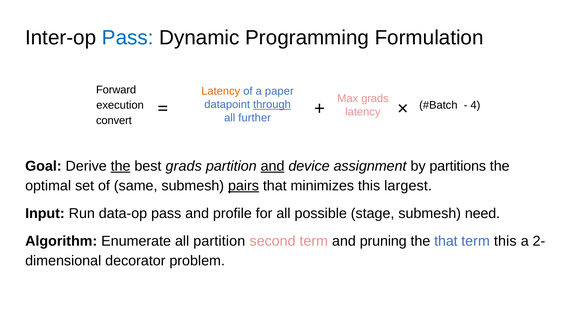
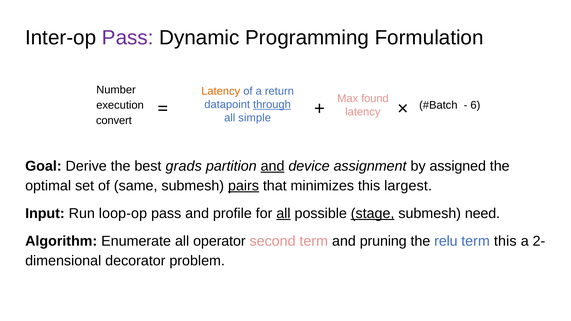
Pass at (128, 38) colour: blue -> purple
Forward: Forward -> Number
paper: paper -> return
Max grads: grads -> found
4: 4 -> 6
further: further -> simple
the at (121, 166) underline: present -> none
partitions: partitions -> assigned
data-op: data-op -> loop-op
all at (283, 213) underline: none -> present
stage underline: none -> present
all partition: partition -> operator
the that: that -> relu
